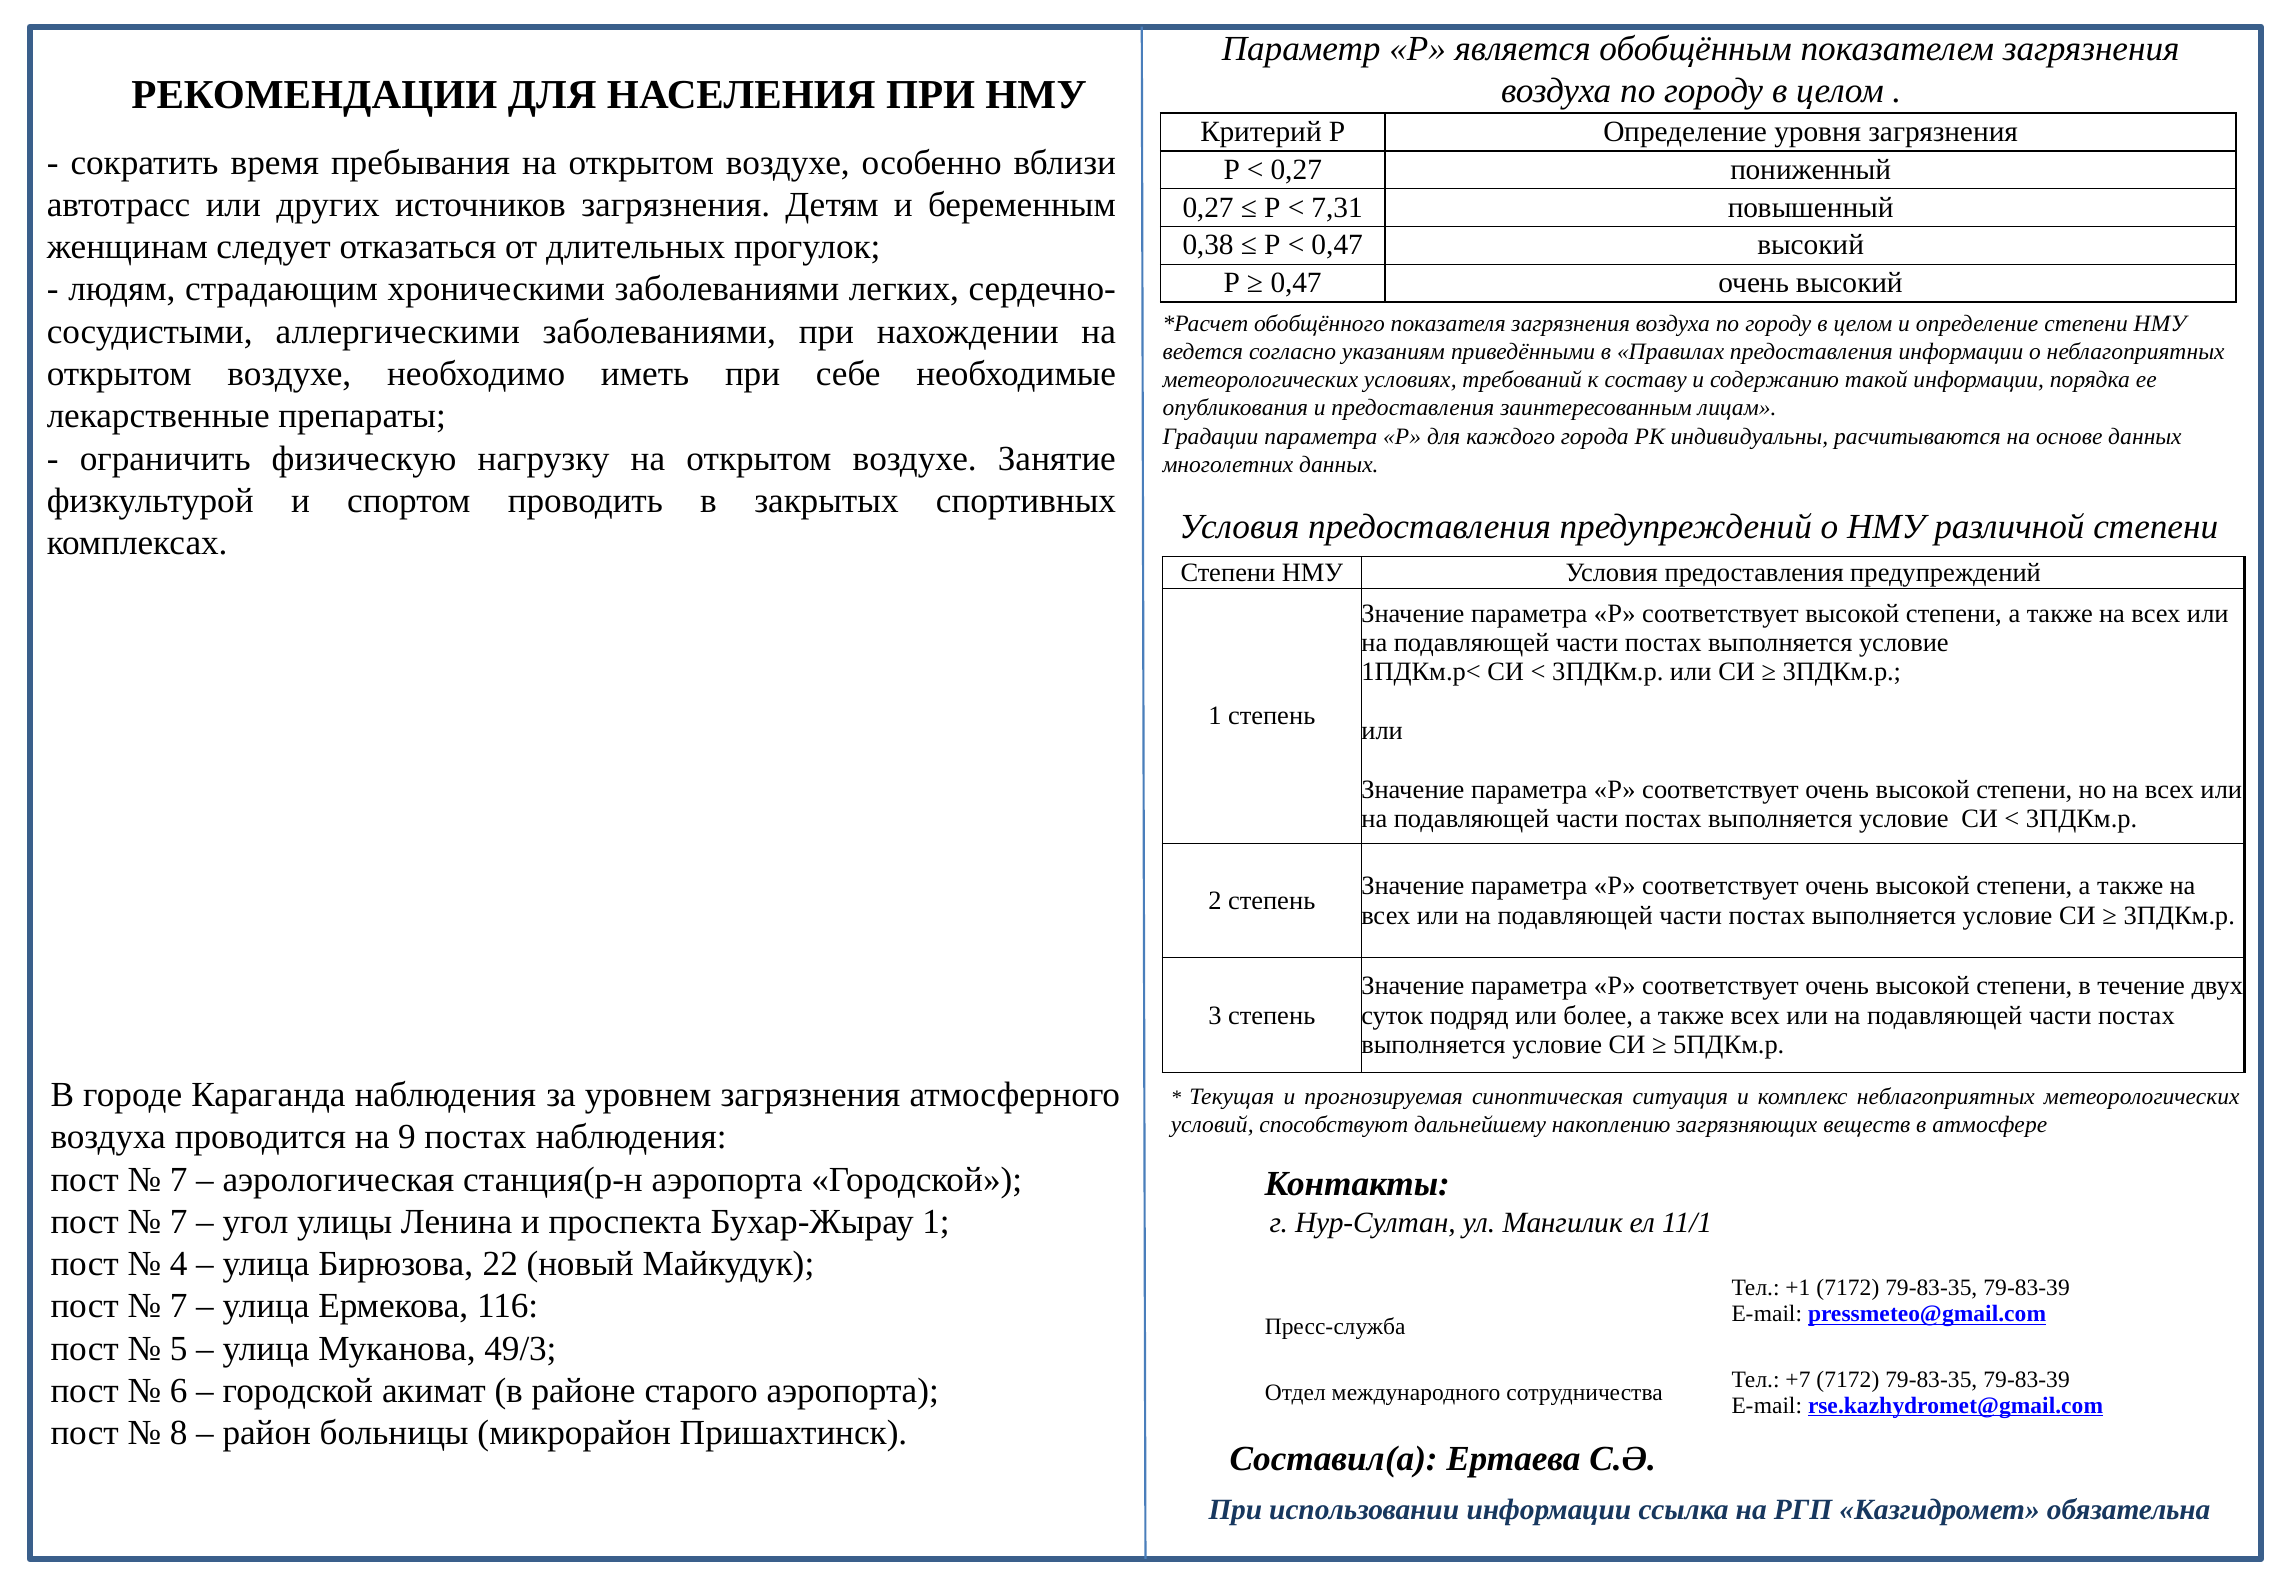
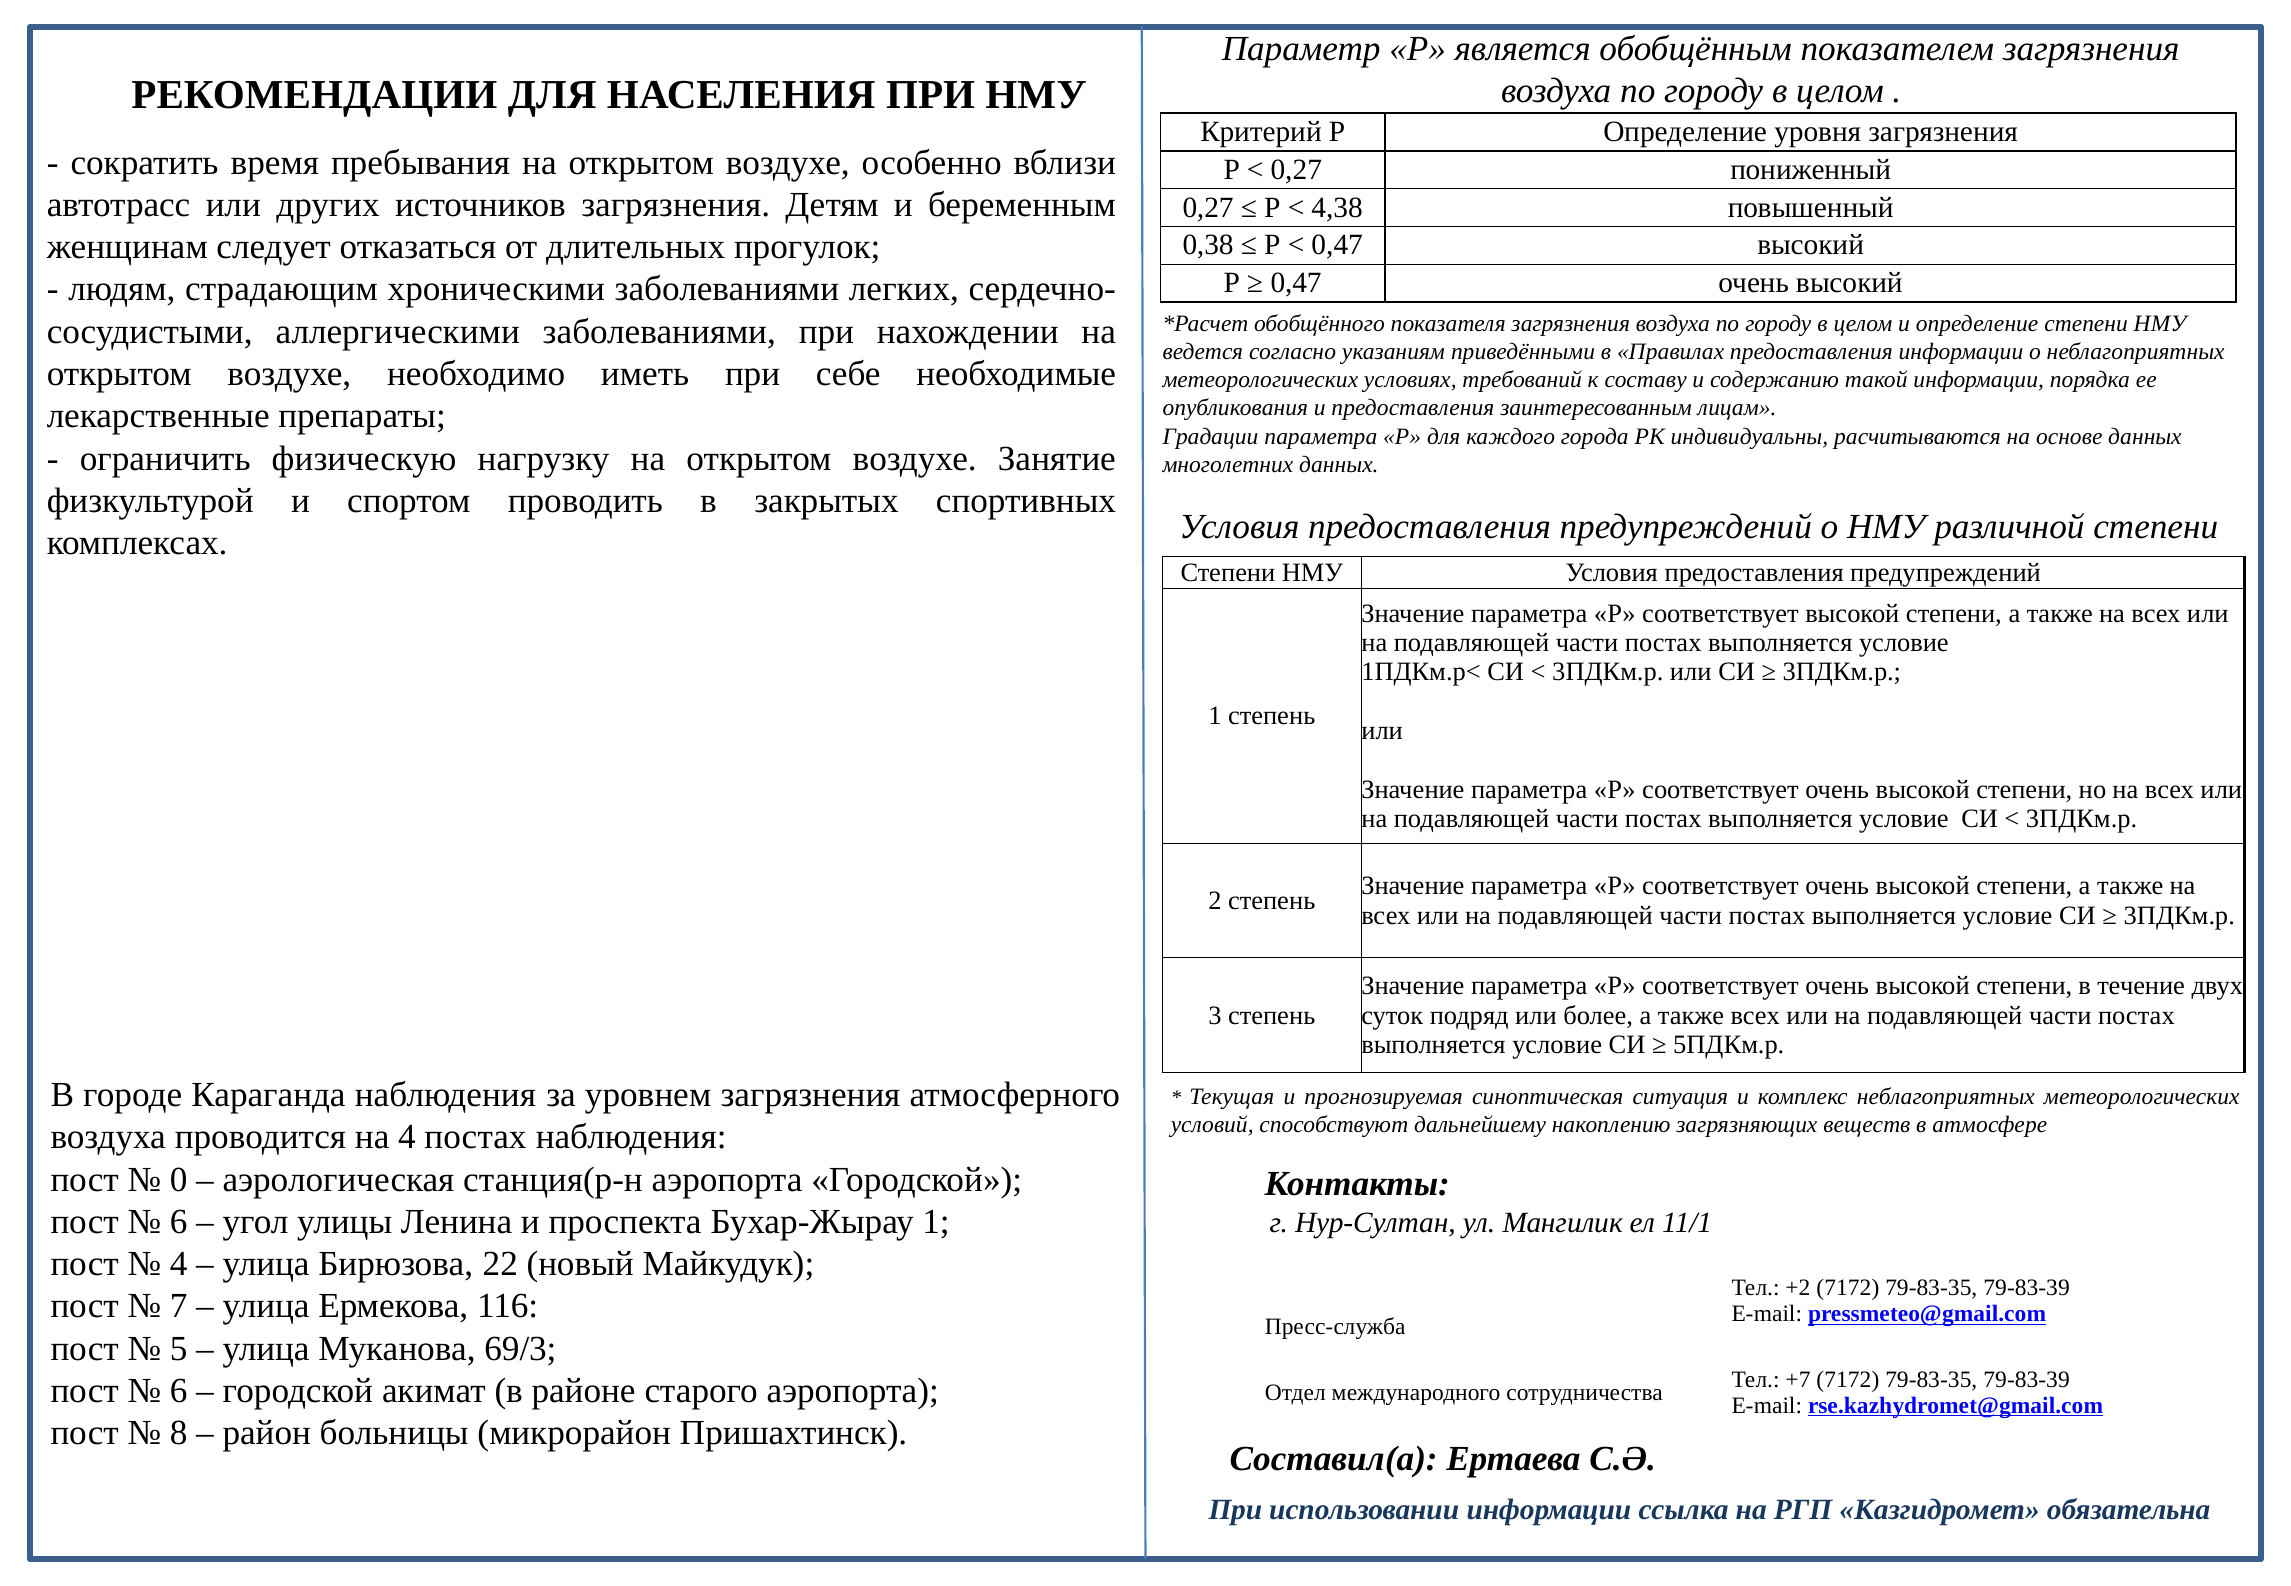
7,31: 7,31 -> 4,38
на 9: 9 -> 4
7 at (179, 1179): 7 -> 0
7 at (179, 1222): 7 -> 6
+1: +1 -> +2
49/3: 49/3 -> 69/3
